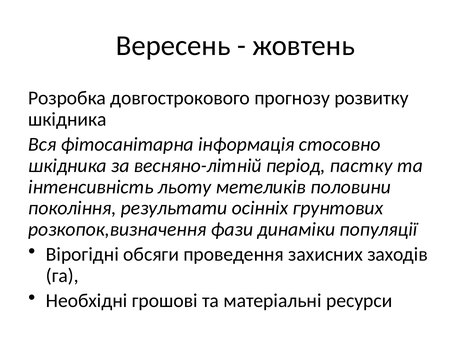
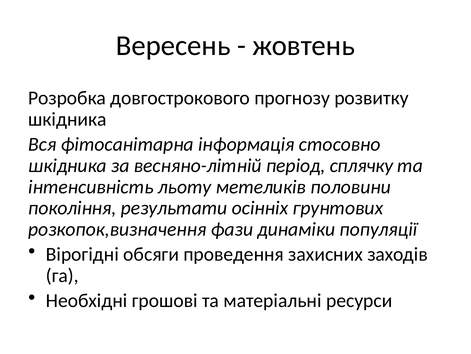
пастку: пастку -> сплячку
